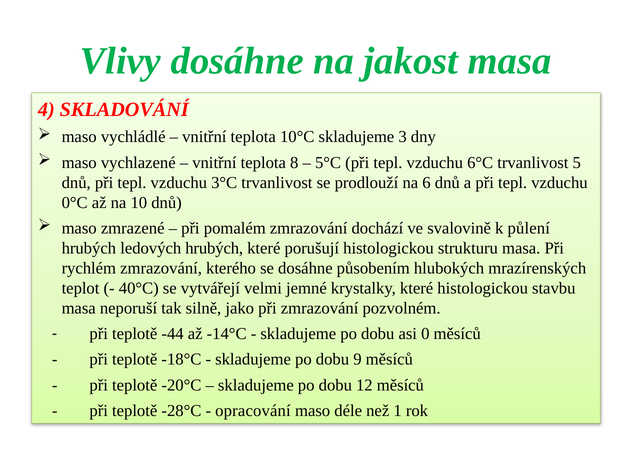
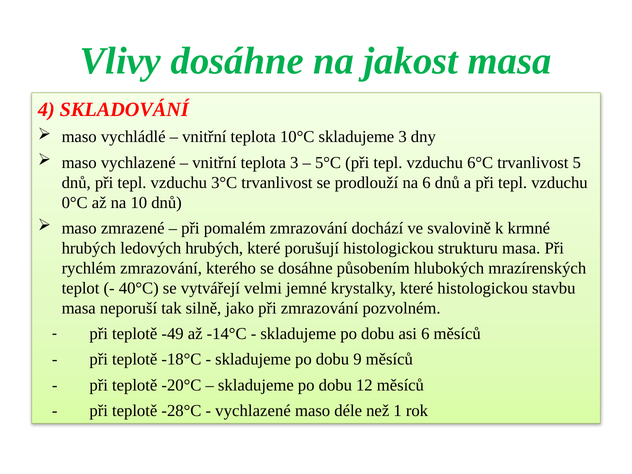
teplota 8: 8 -> 3
půlení: půlení -> krmné
-44: -44 -> -49
asi 0: 0 -> 6
opracování at (253, 411): opracování -> vychlazené
